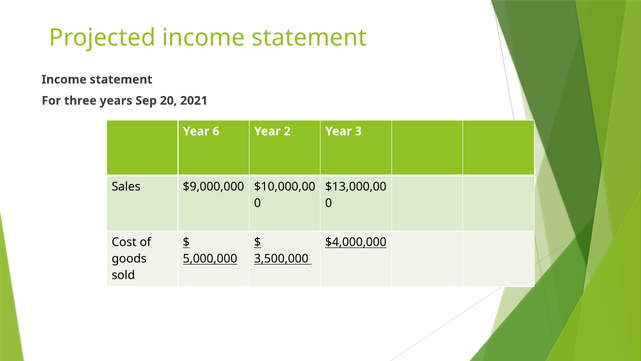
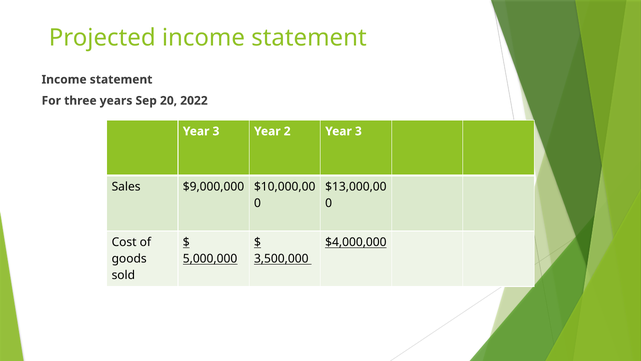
2021: 2021 -> 2022
6 at (216, 131): 6 -> 3
